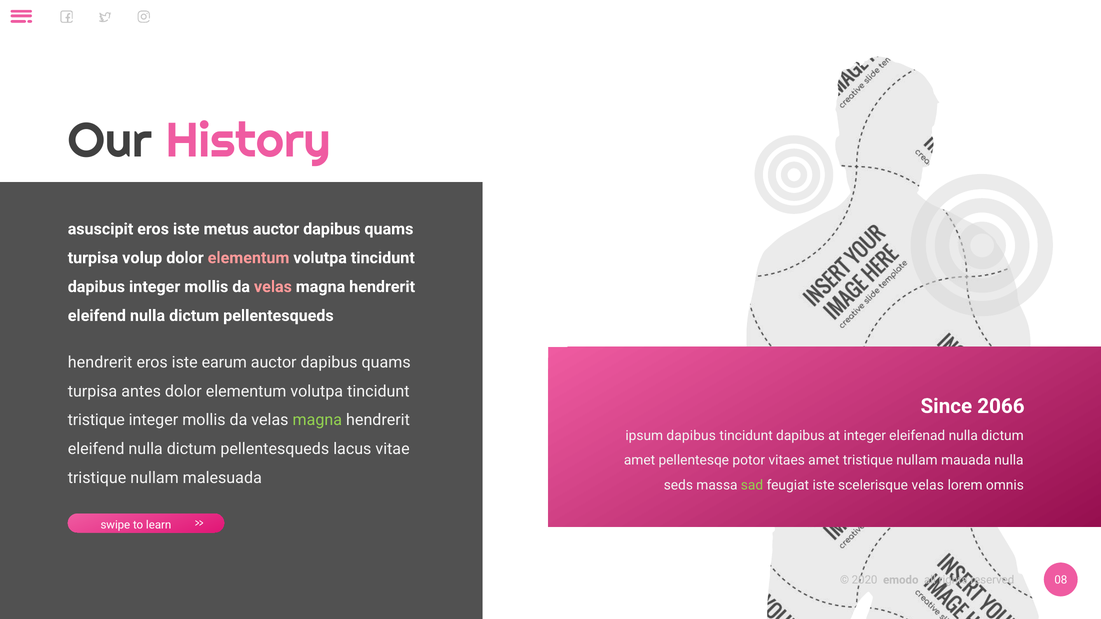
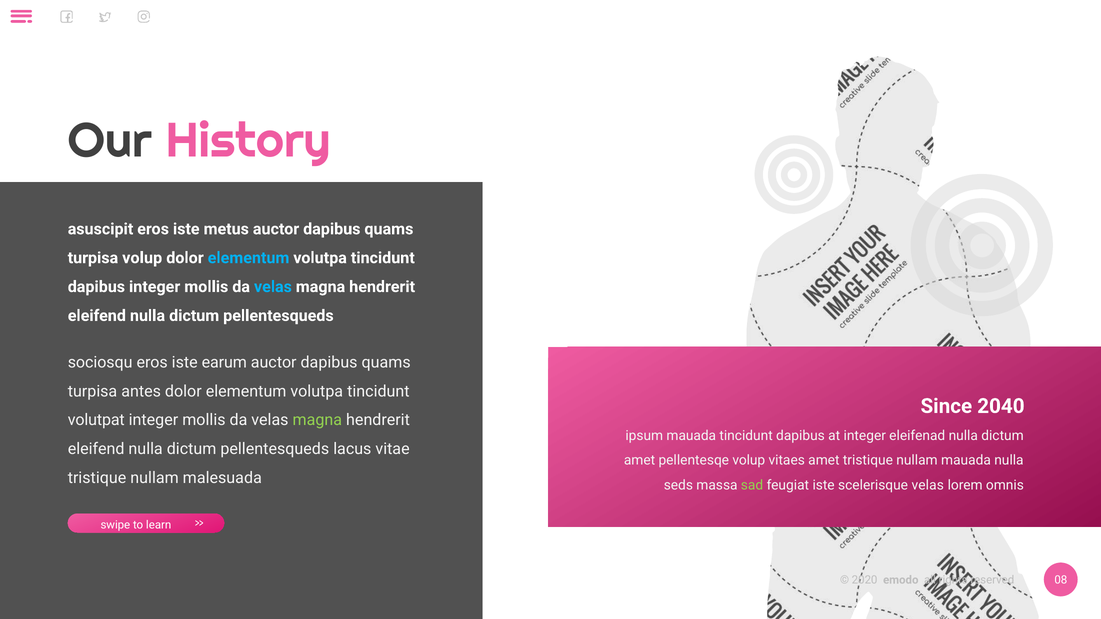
elementum at (249, 258) colour: pink -> light blue
velas at (273, 287) colour: pink -> light blue
hendrerit at (100, 362): hendrerit -> sociosqu
2066: 2066 -> 2040
tristique at (96, 420): tristique -> volutpat
ipsum dapibus: dapibus -> mauada
pellentesqe potor: potor -> volup
